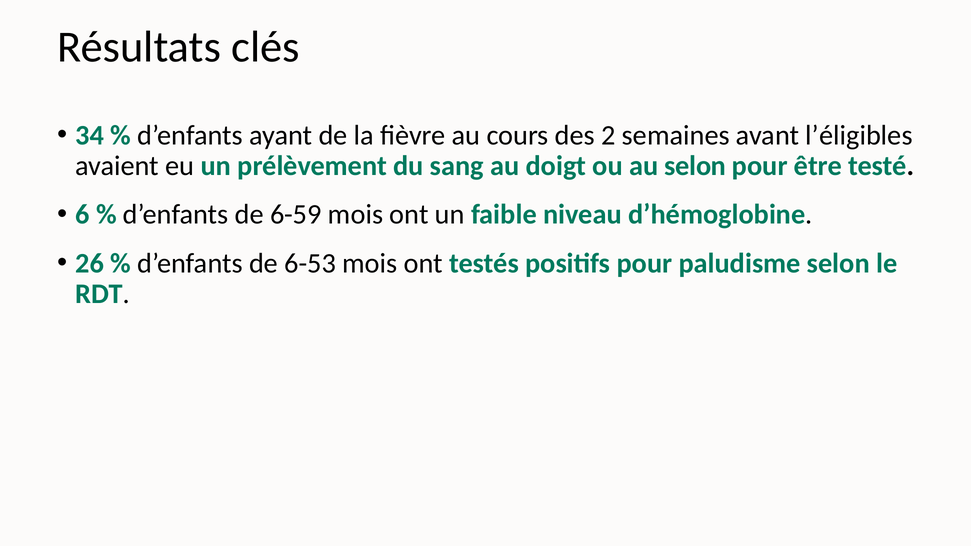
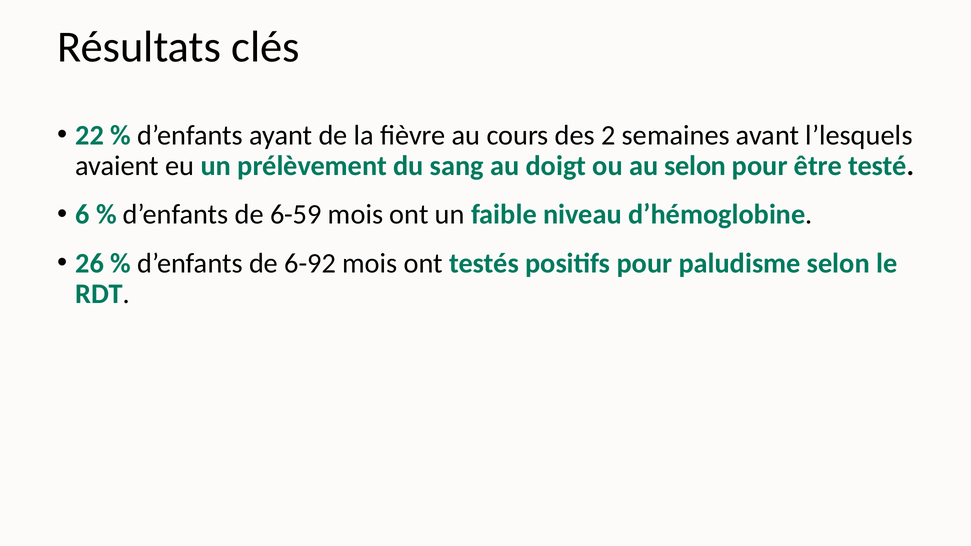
34: 34 -> 22
l’éligibles: l’éligibles -> l’lesquels
6-53: 6-53 -> 6-92
